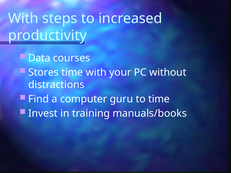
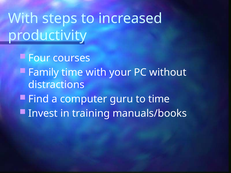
Data: Data -> Four
Stores: Stores -> Family
